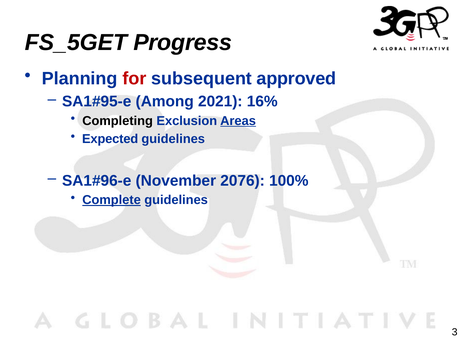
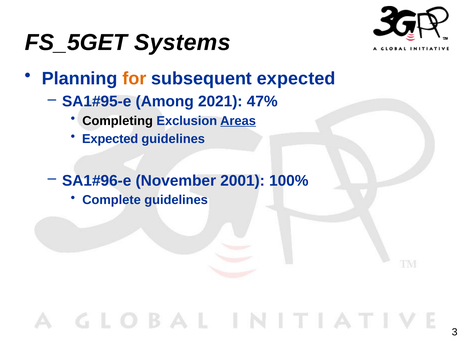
Progress: Progress -> Systems
for colour: red -> orange
subsequent approved: approved -> expected
16%: 16% -> 47%
2076: 2076 -> 2001
Complete underline: present -> none
